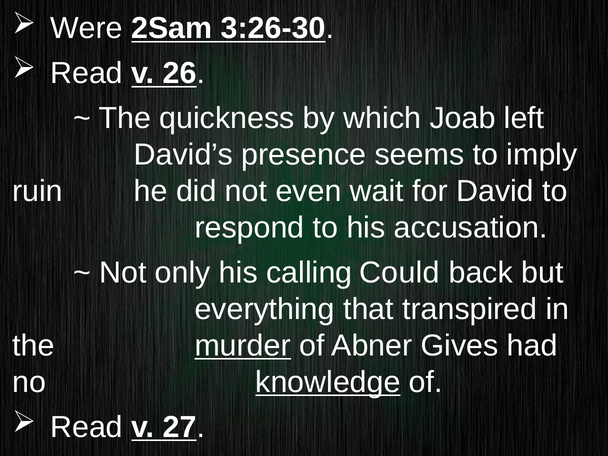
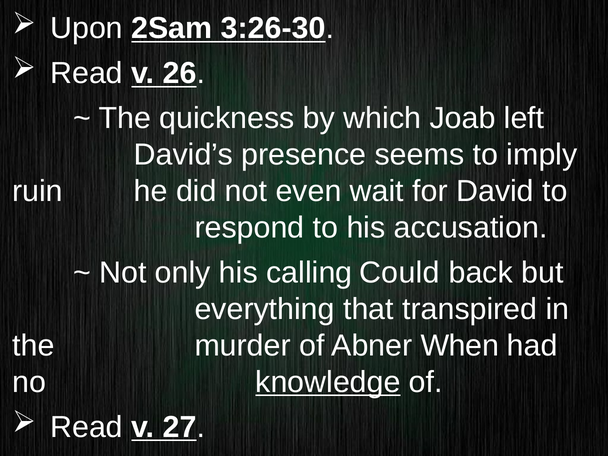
Were: Were -> Upon
murder underline: present -> none
Gives: Gives -> When
